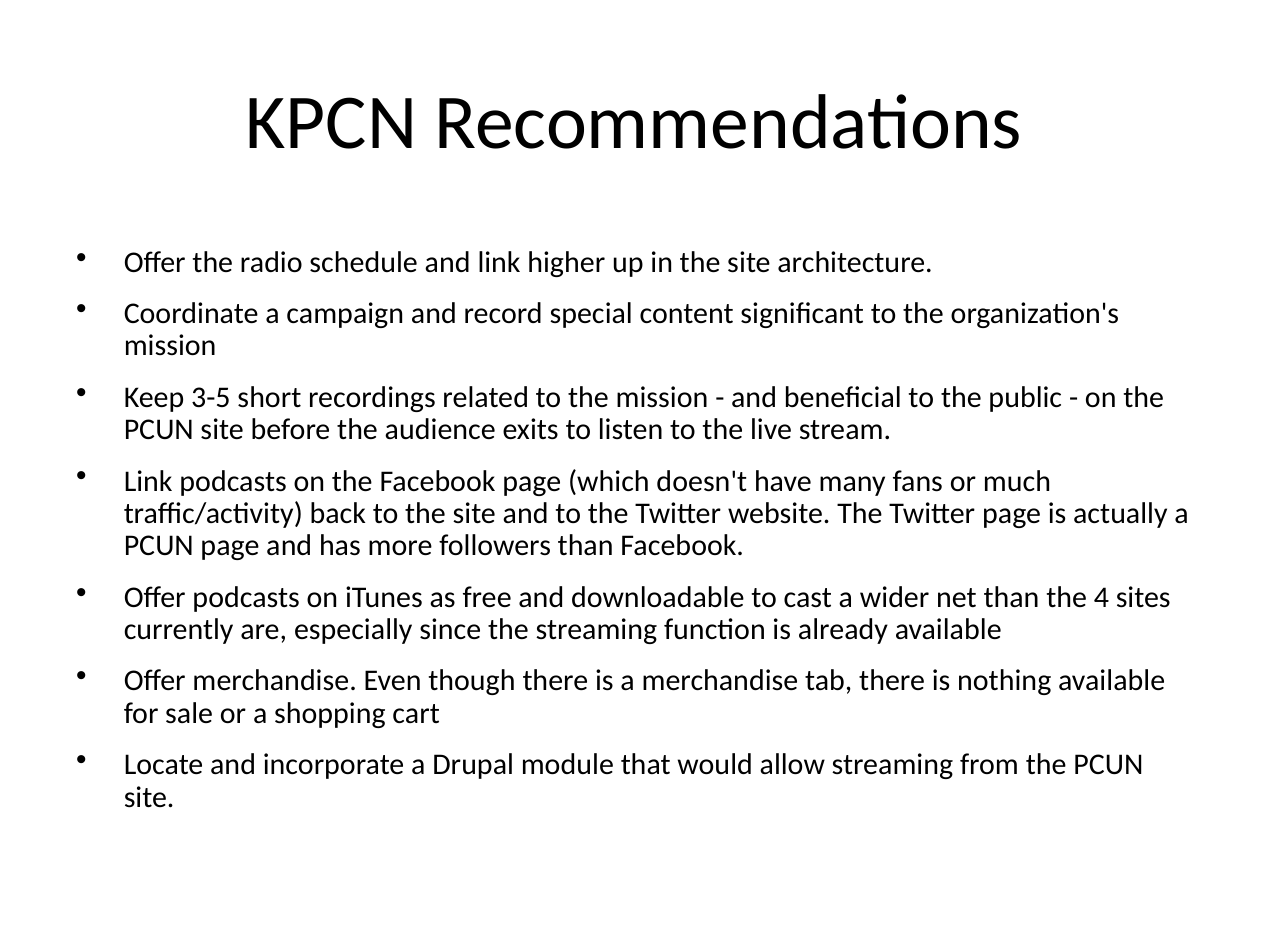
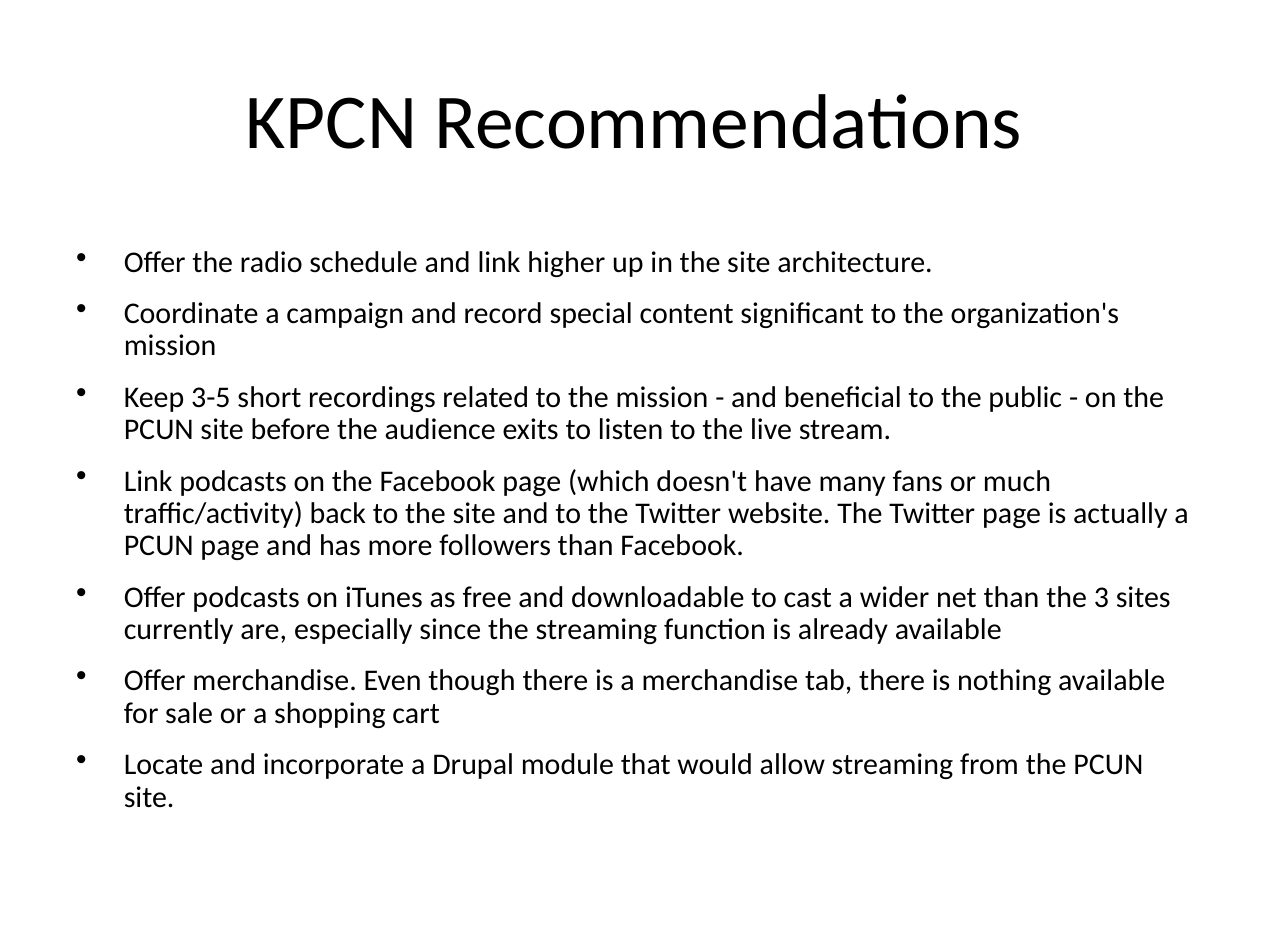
4: 4 -> 3
